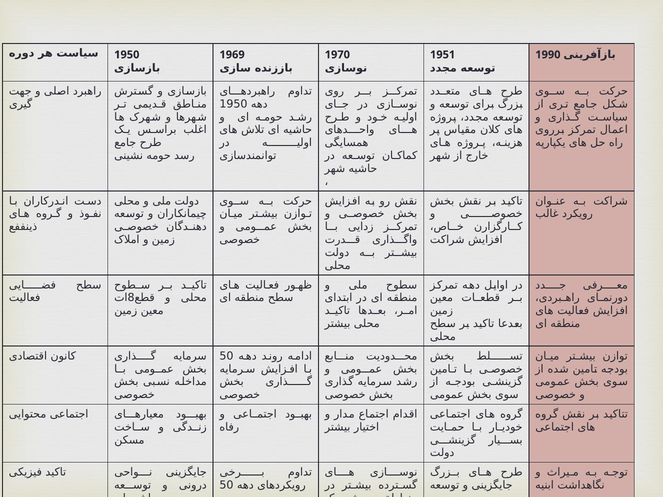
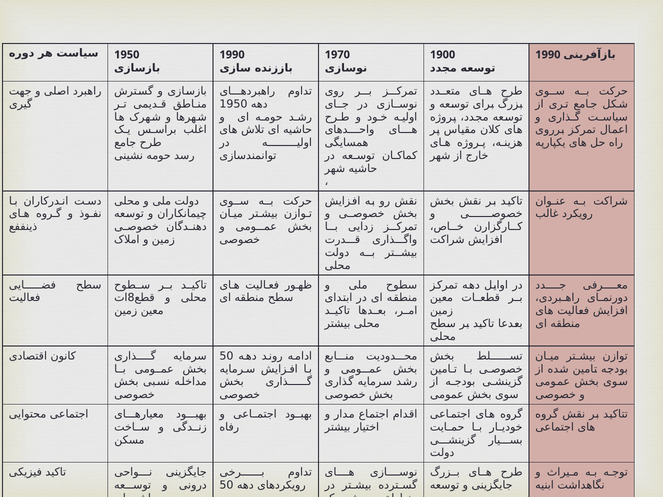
1969 at (232, 55): 1969 -> 1990
1951: 1951 -> 1900
